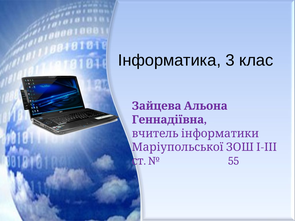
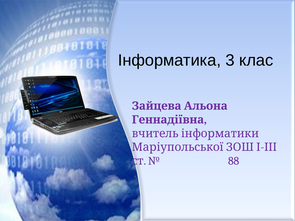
55: 55 -> 88
